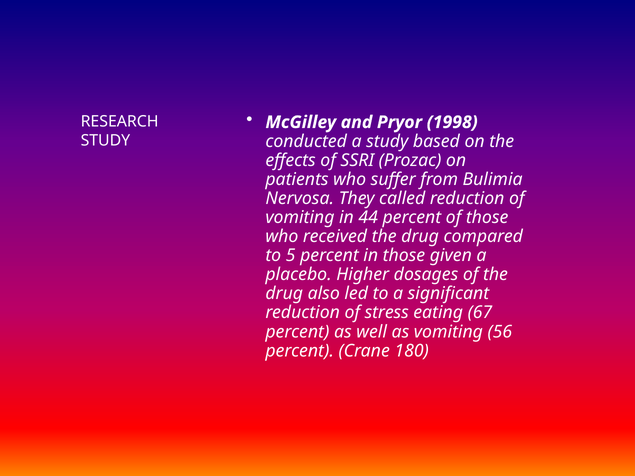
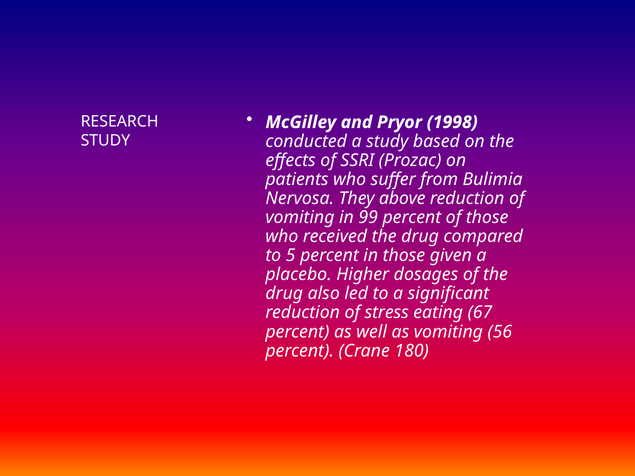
called: called -> above
44: 44 -> 99
